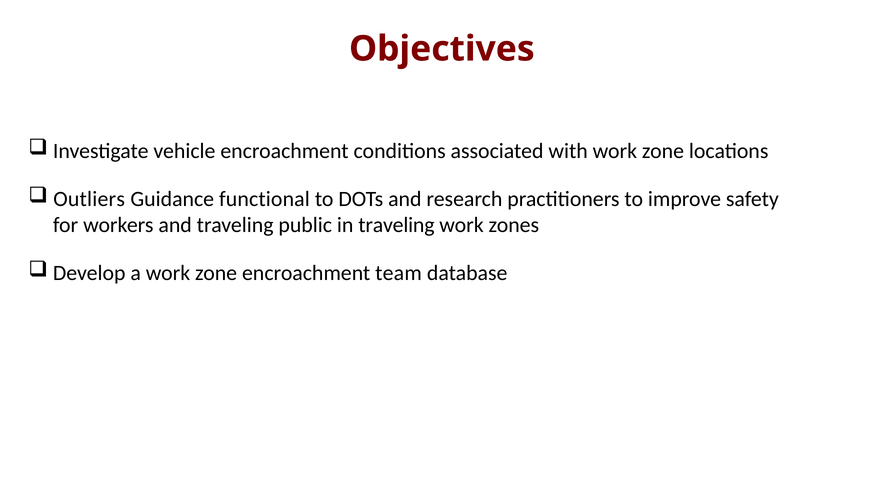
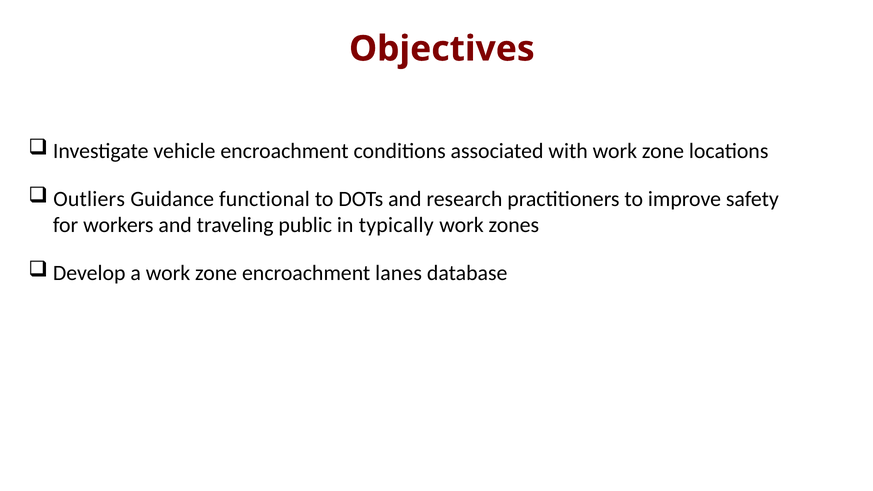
in traveling: traveling -> typically
team: team -> lanes
